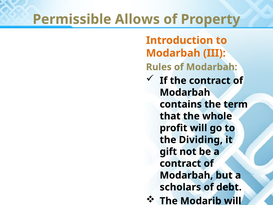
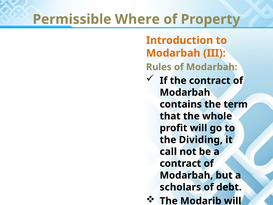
Allows: Allows -> Where
gift: gift -> call
